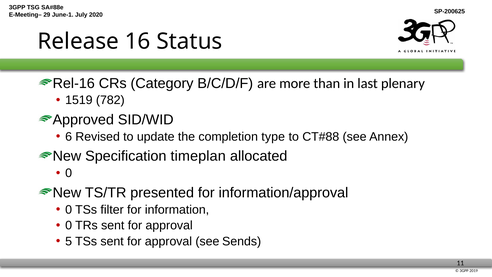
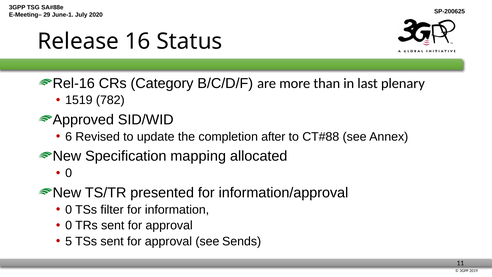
type: type -> after
timeplan: timeplan -> mapping
